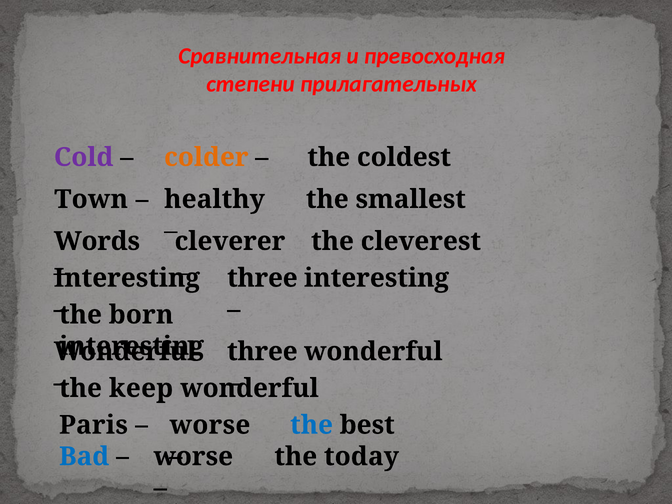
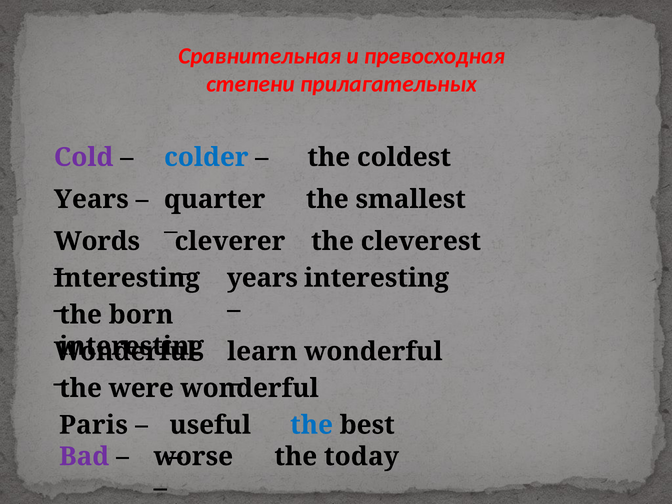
colder colour: orange -> blue
Town at (91, 199): Town -> Years
healthy: healthy -> quarter
three at (262, 278): three -> years
three at (262, 352): three -> learn
keep: keep -> were
worse at (210, 425): worse -> useful
Bad colour: blue -> purple
